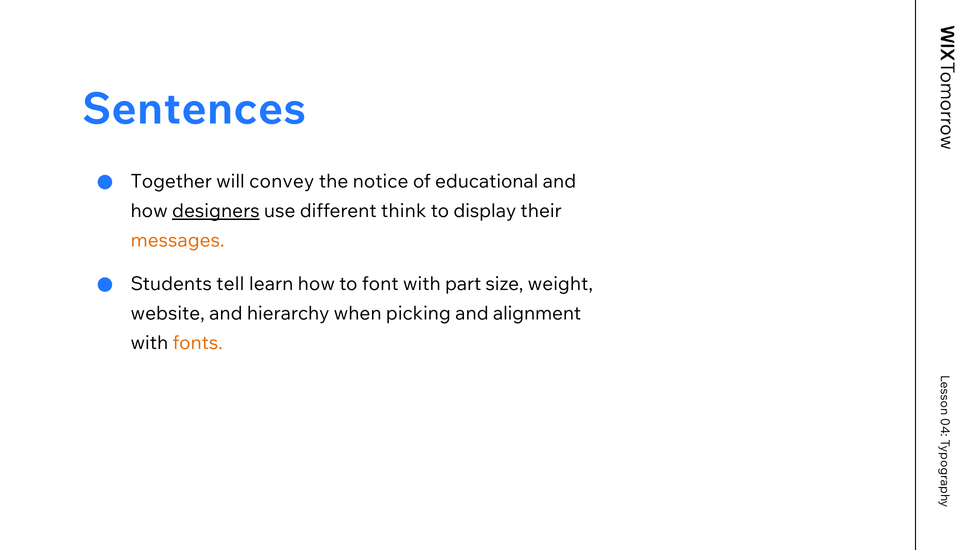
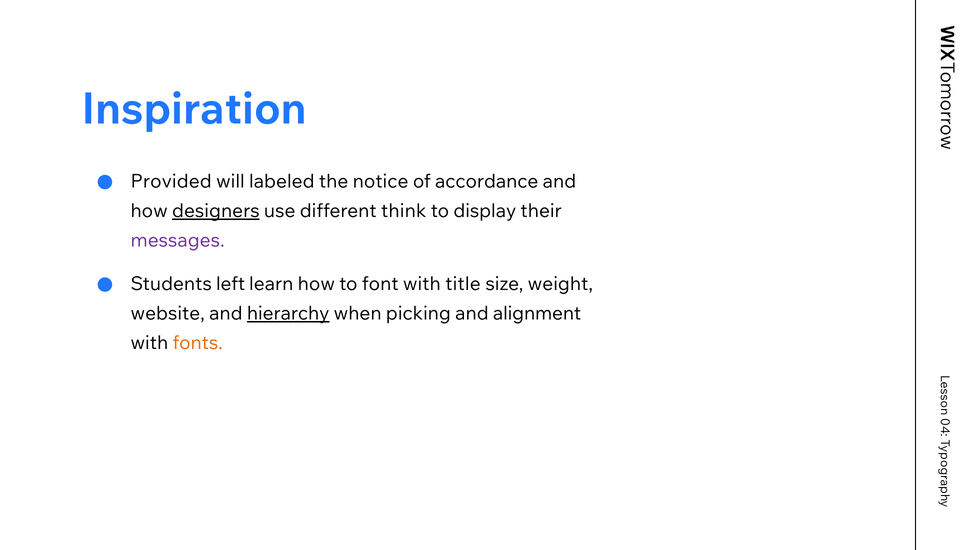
Sentences: Sentences -> Inspiration
Together: Together -> Provided
convey: convey -> labeled
educational: educational -> accordance
messages colour: orange -> purple
tell: tell -> left
part: part -> title
hierarchy underline: none -> present
